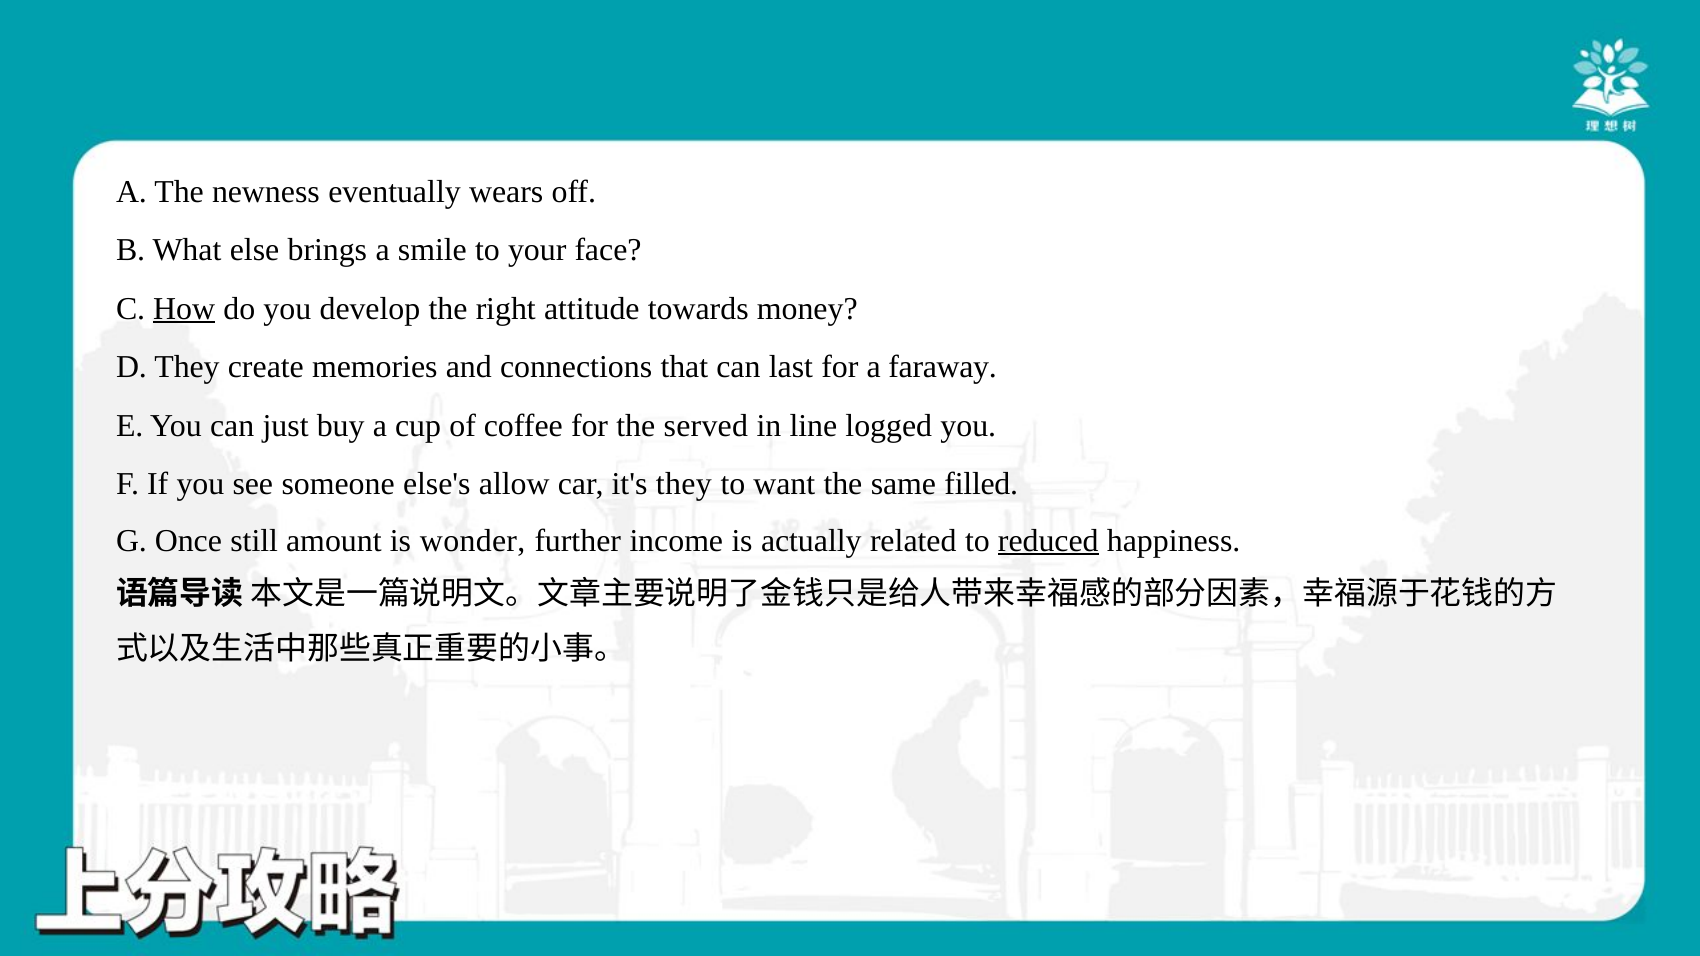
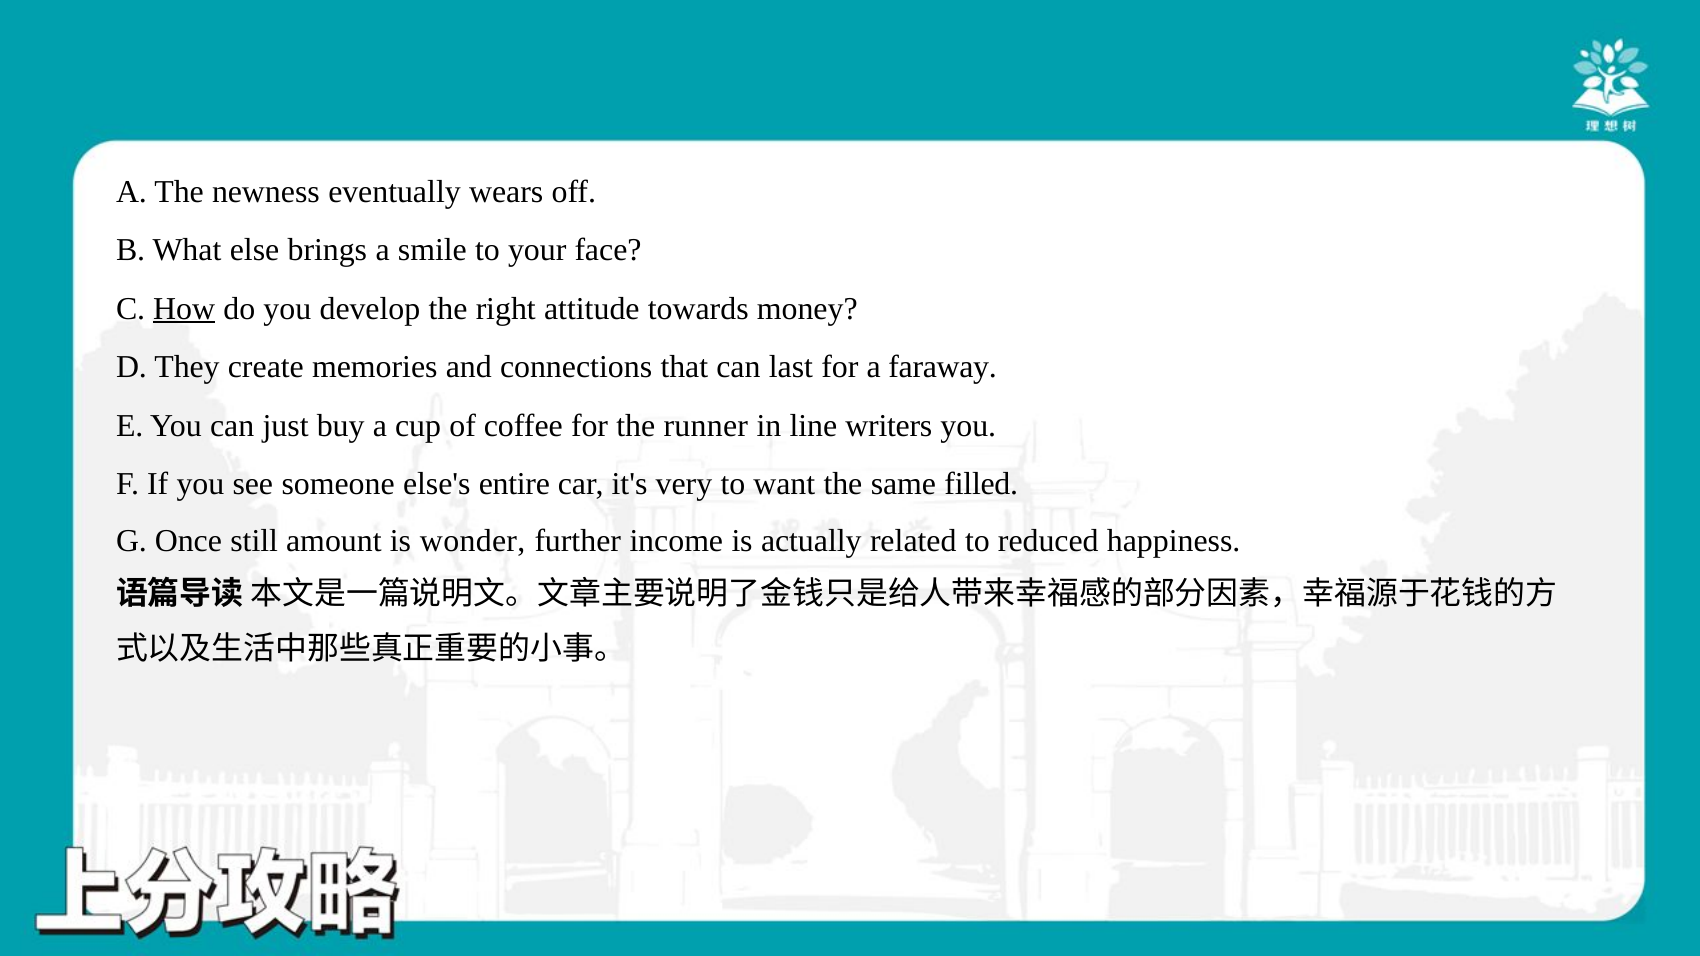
served: served -> runner
logged: logged -> writers
allow: allow -> entire
it's they: they -> very
reduced underline: present -> none
